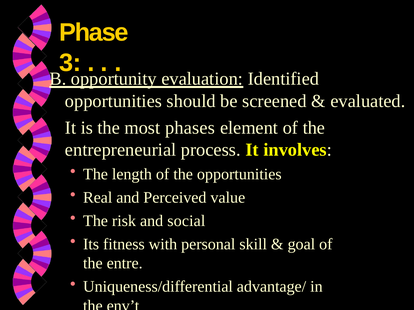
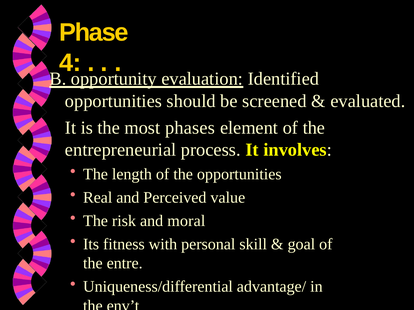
3: 3 -> 4
social: social -> moral
